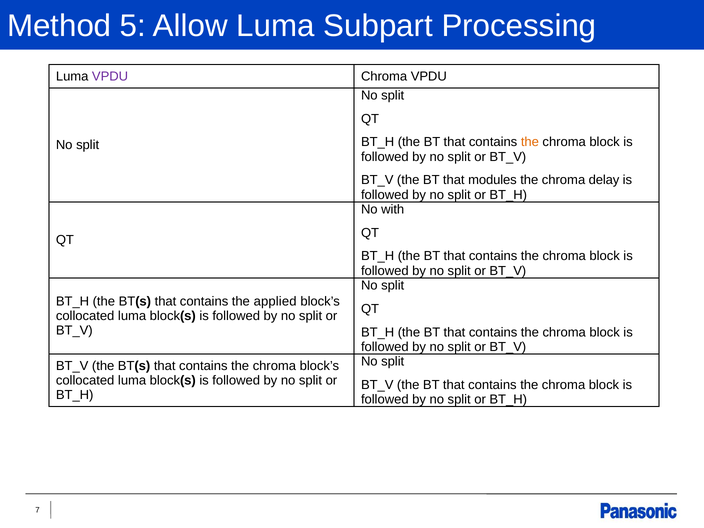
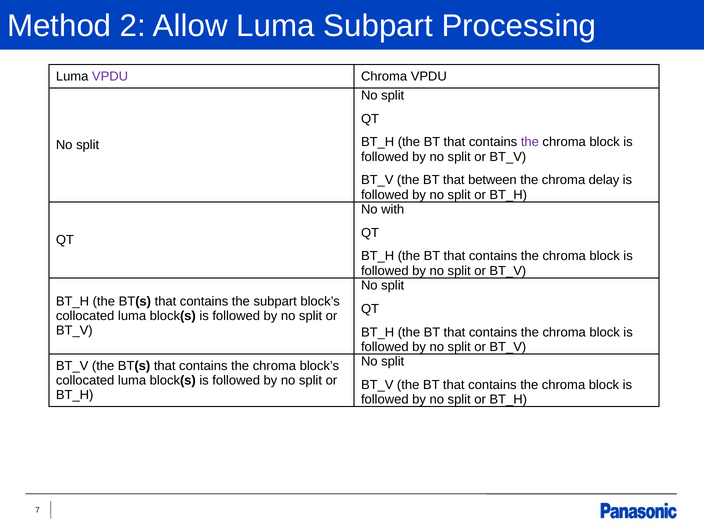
5: 5 -> 2
the at (530, 142) colour: orange -> purple
modules: modules -> between
the applied: applied -> subpart
